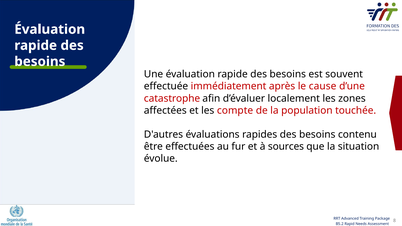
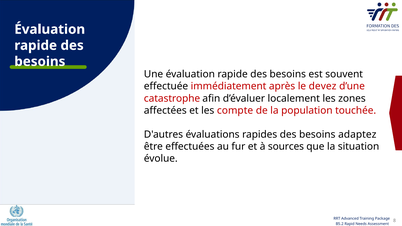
cause: cause -> devez
contenu: contenu -> adaptez
